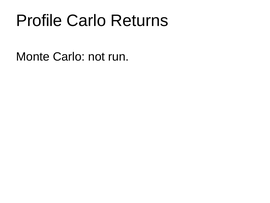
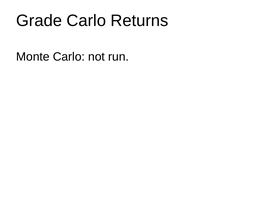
Profile: Profile -> Grade
